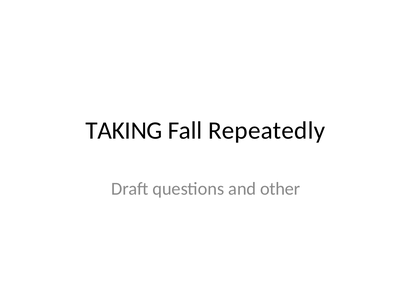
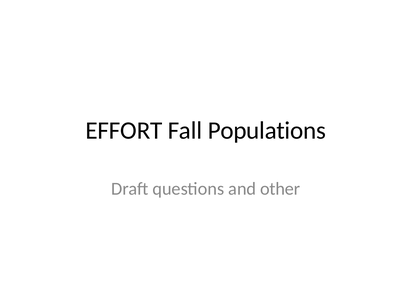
TAKING: TAKING -> EFFORT
Repeatedly: Repeatedly -> Populations
